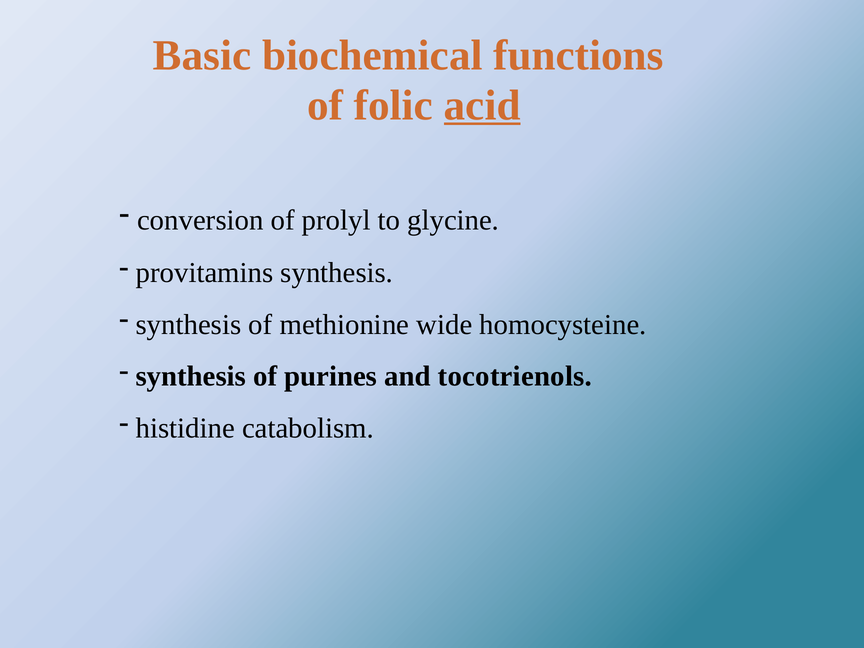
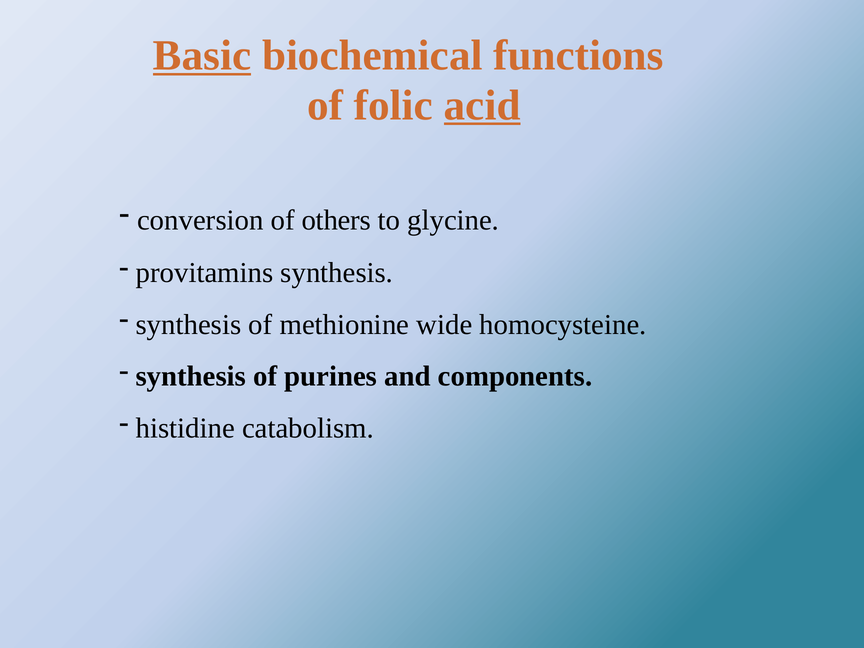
Basic underline: none -> present
prolyl: prolyl -> others
tocotrienols: tocotrienols -> components
